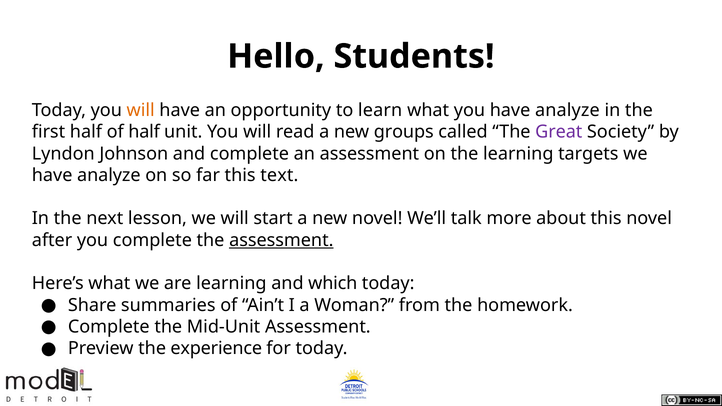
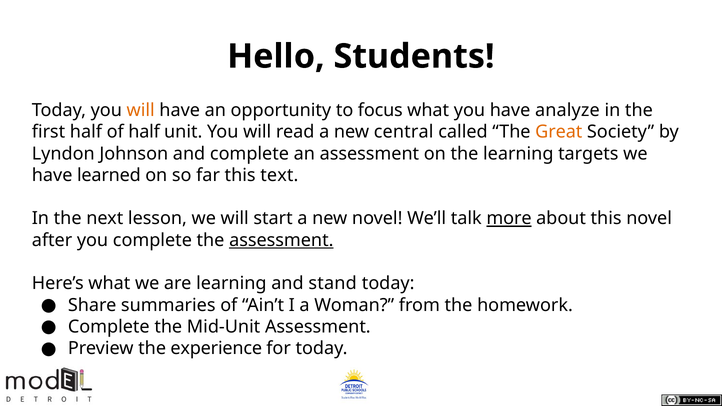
learn: learn -> focus
groups: groups -> central
Great colour: purple -> orange
analyze at (109, 175): analyze -> learned
more underline: none -> present
which: which -> stand
